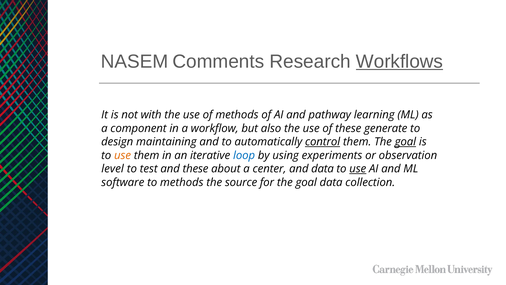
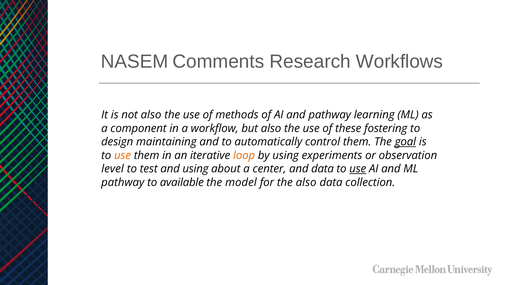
Workflows underline: present -> none
not with: with -> also
generate: generate -> fostering
control underline: present -> none
loop colour: blue -> orange
and these: these -> using
software at (123, 182): software -> pathway
to methods: methods -> available
source: source -> model
for the goal: goal -> also
